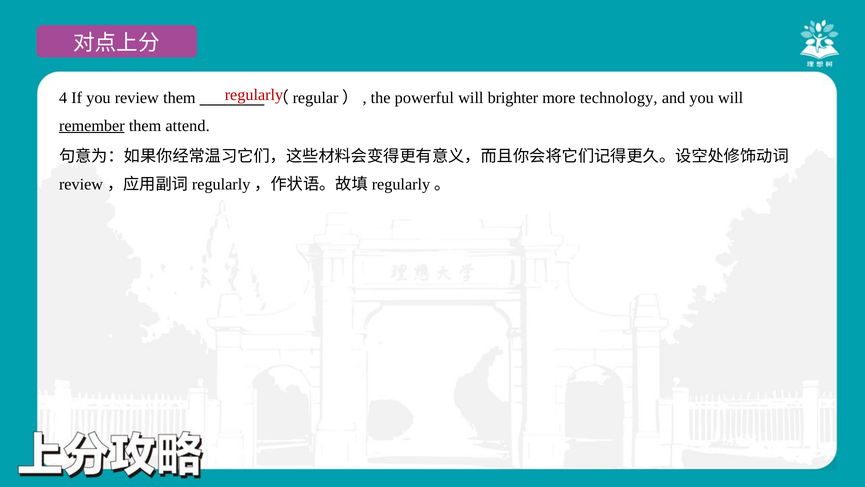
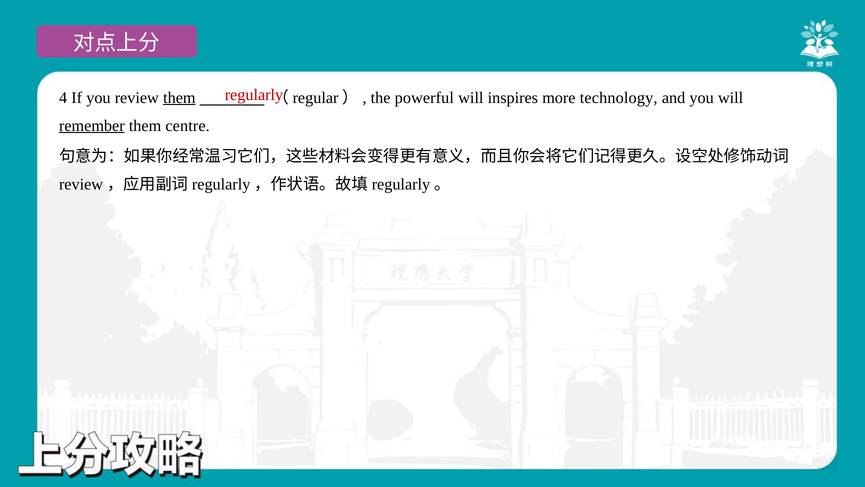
them at (179, 98) underline: none -> present
brighter: brighter -> inspires
attend: attend -> centre
